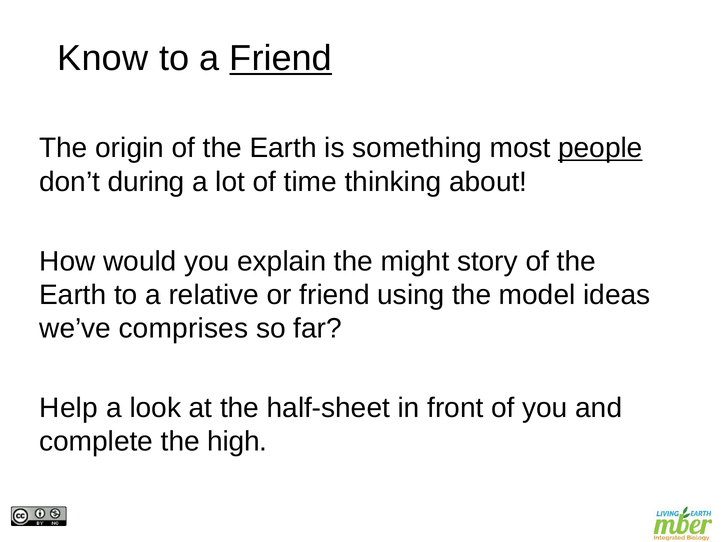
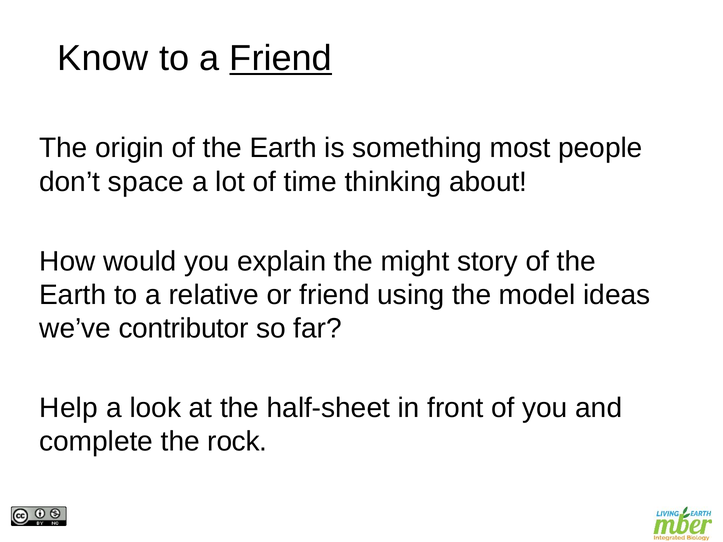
people underline: present -> none
during: during -> space
comprises: comprises -> contributor
high: high -> rock
